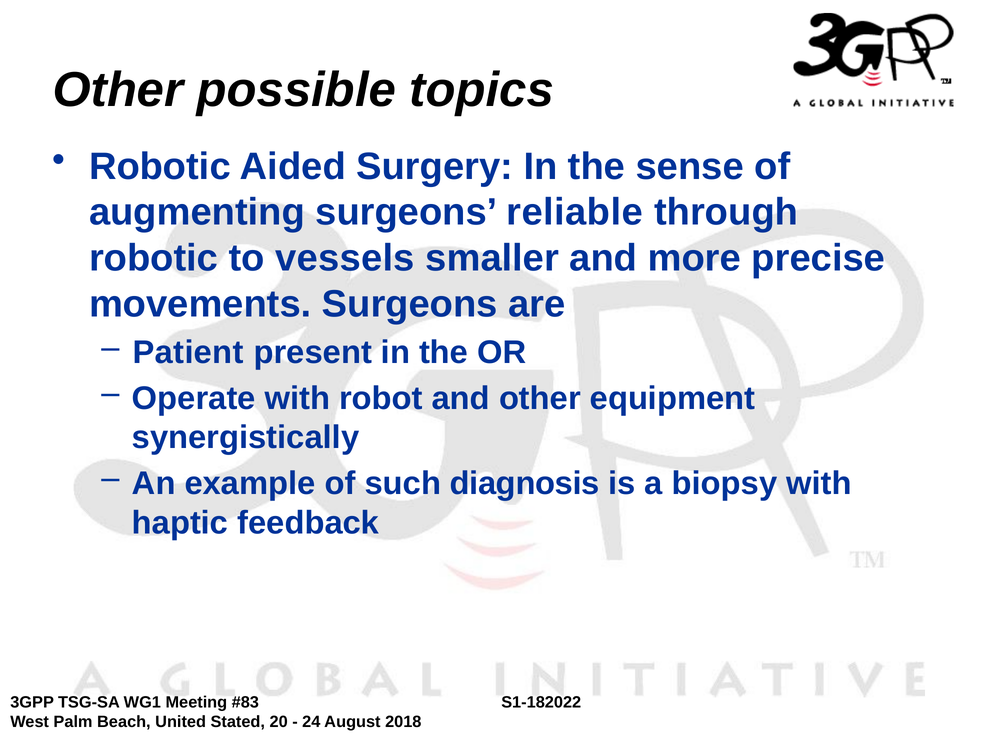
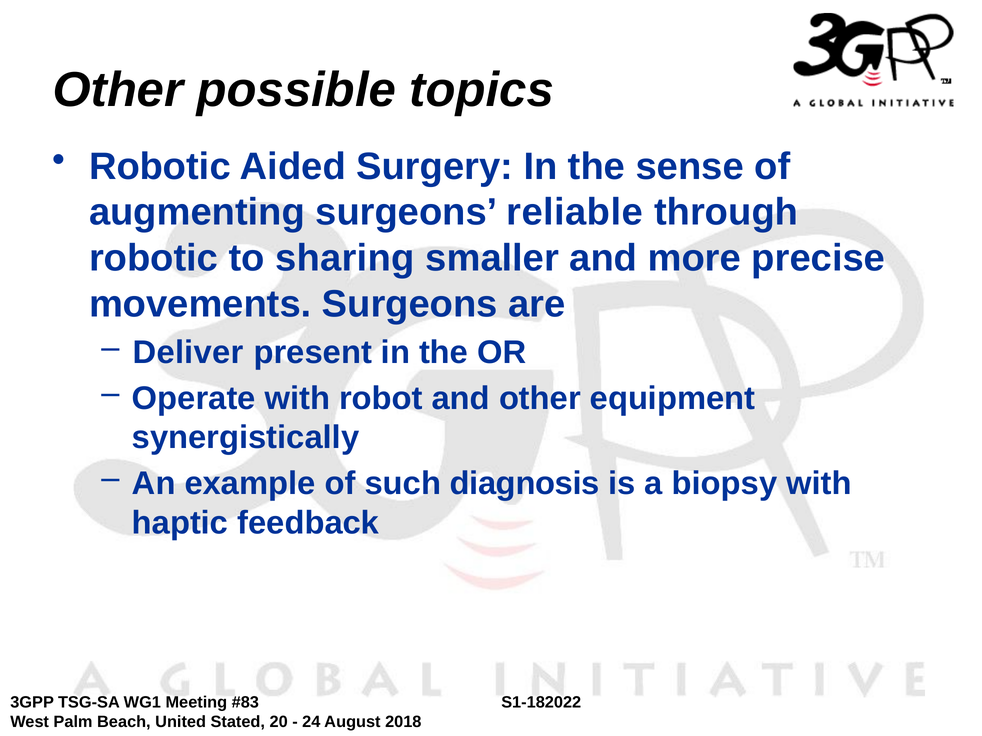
vessels: vessels -> sharing
Patient: Patient -> Deliver
